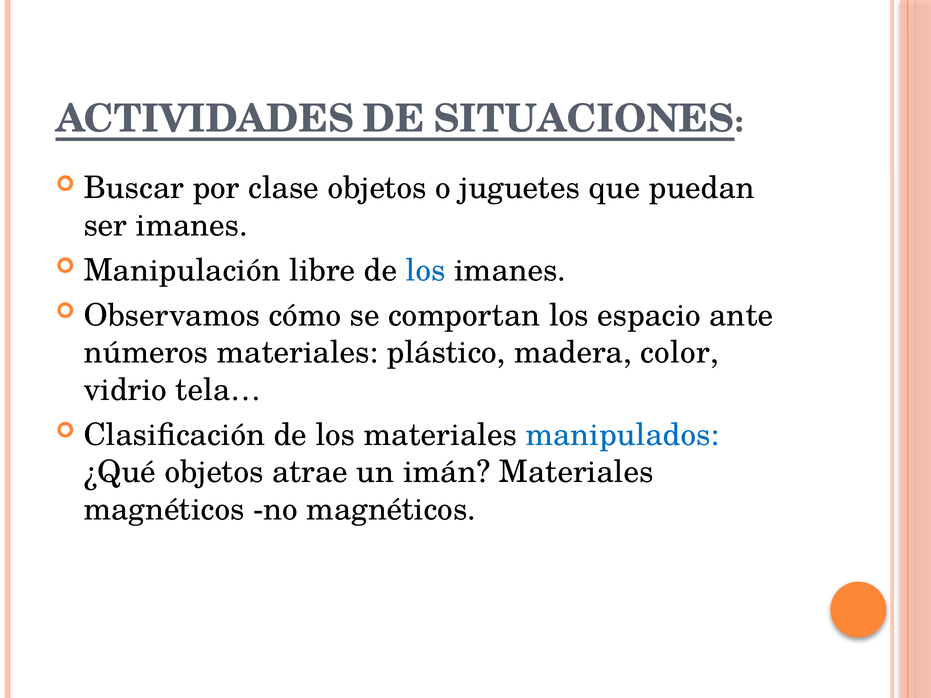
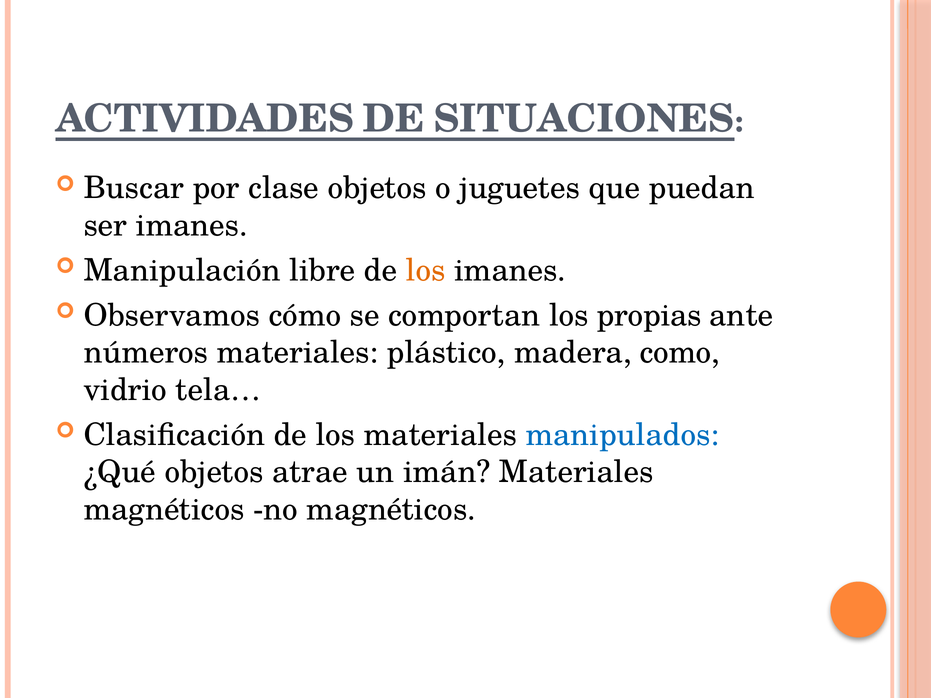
los at (426, 271) colour: blue -> orange
espacio: espacio -> propias
color: color -> como
